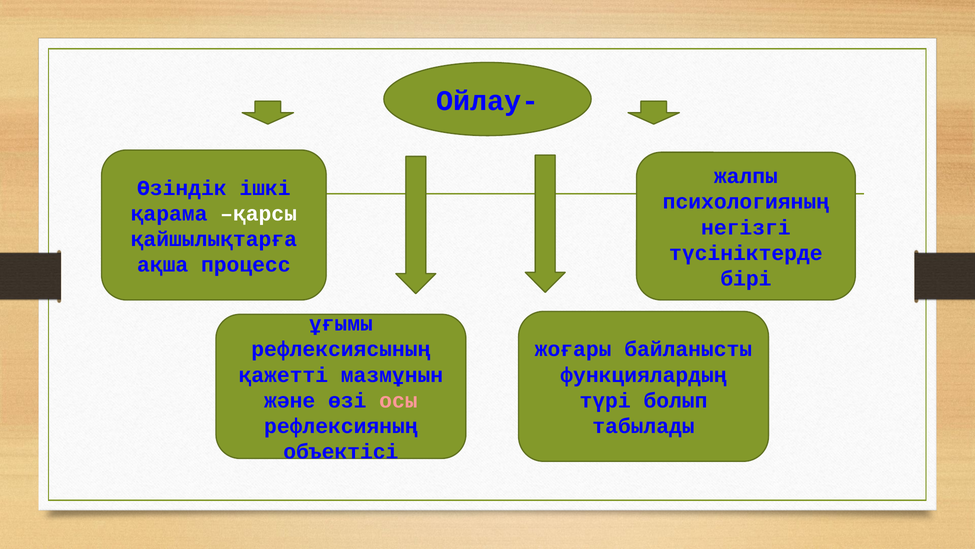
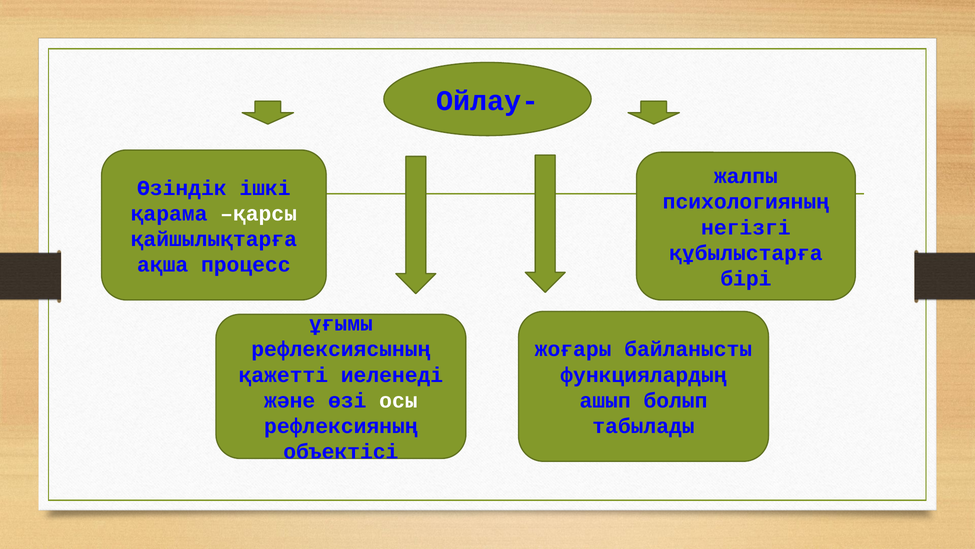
түсініктерде: түсініктерде -> құбылыстарға
мазмұнын: мазмұнын -> иеленеді
осы colour: pink -> white
түрі: түрі -> ашып
